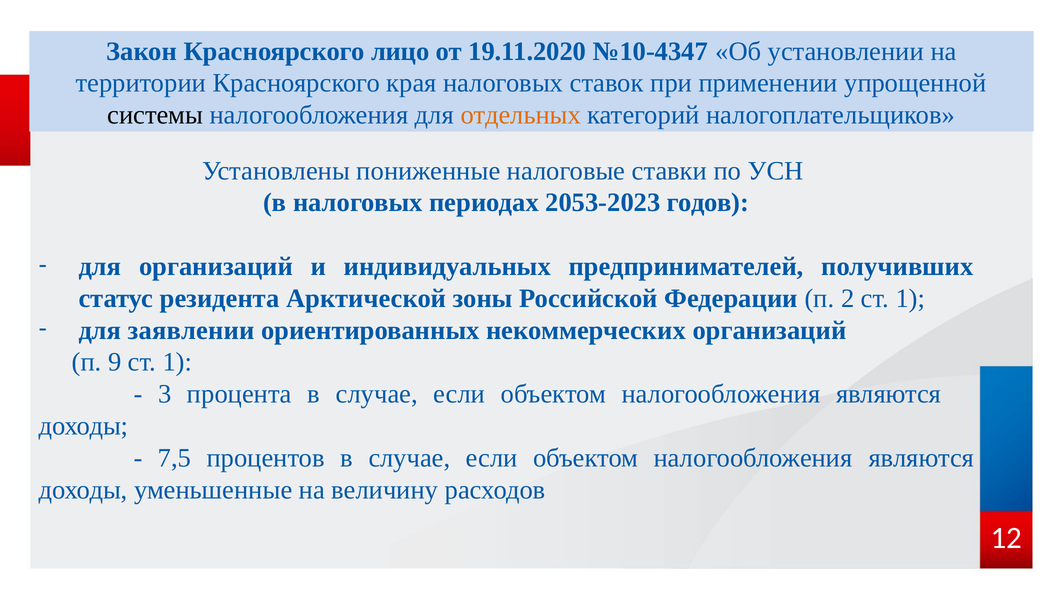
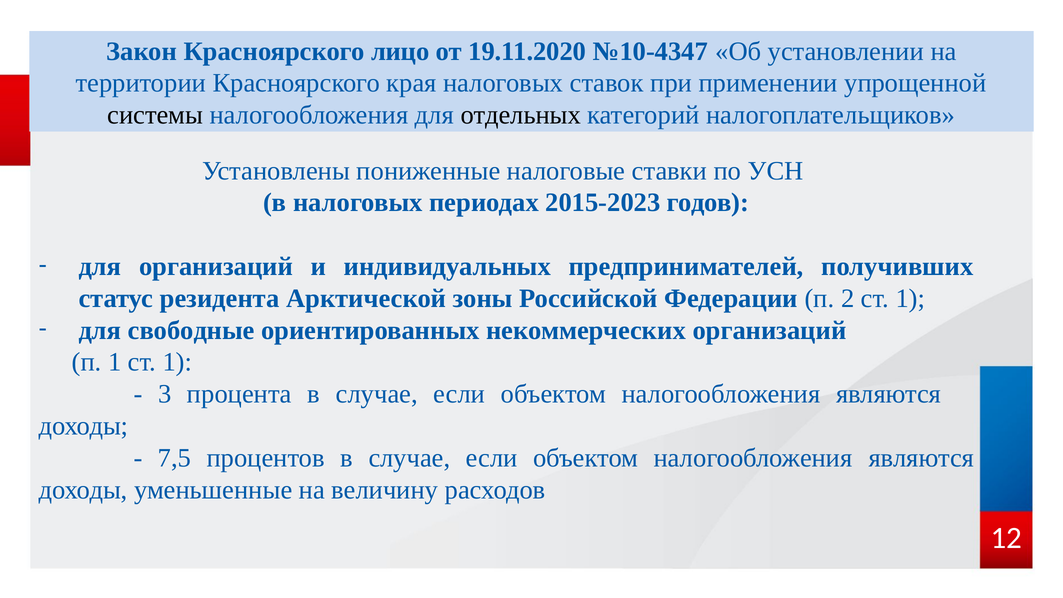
отдельных colour: orange -> black
2053-2023: 2053-2023 -> 2015-2023
заявлении: заявлении -> свободные
п 9: 9 -> 1
